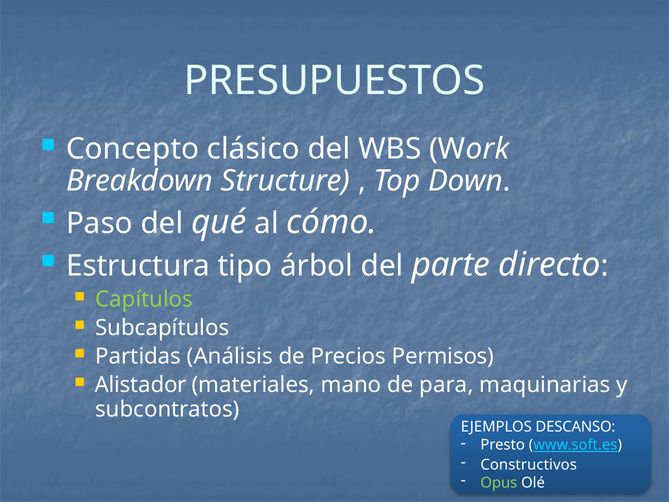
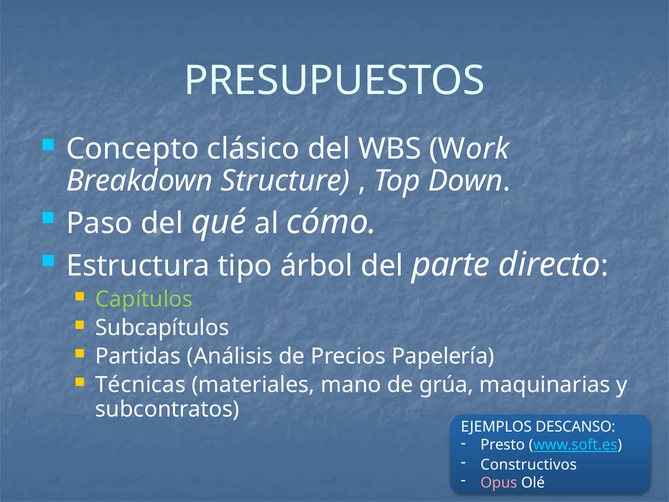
Permisos: Permisos -> Papelería
Alistador: Alistador -> Técnicas
para: para -> grúa
Opus colour: light green -> pink
